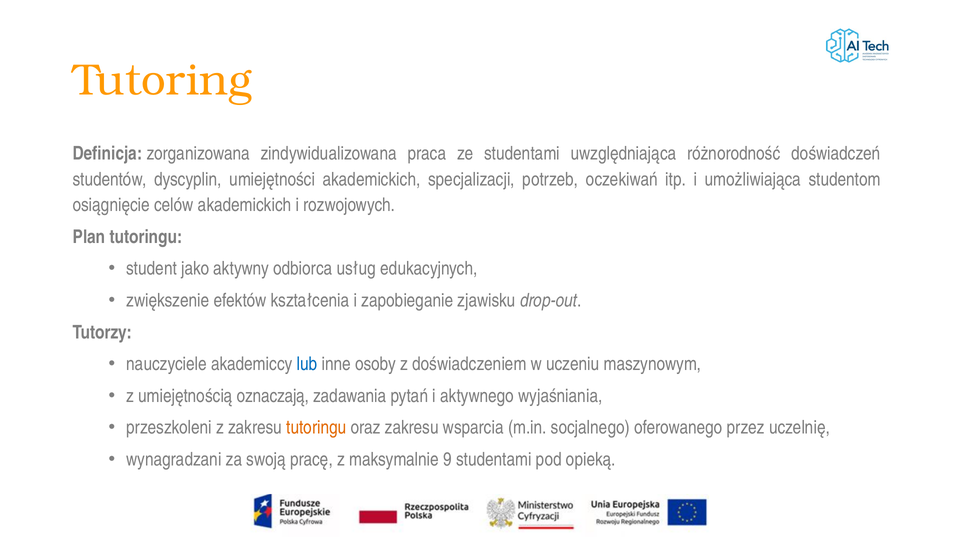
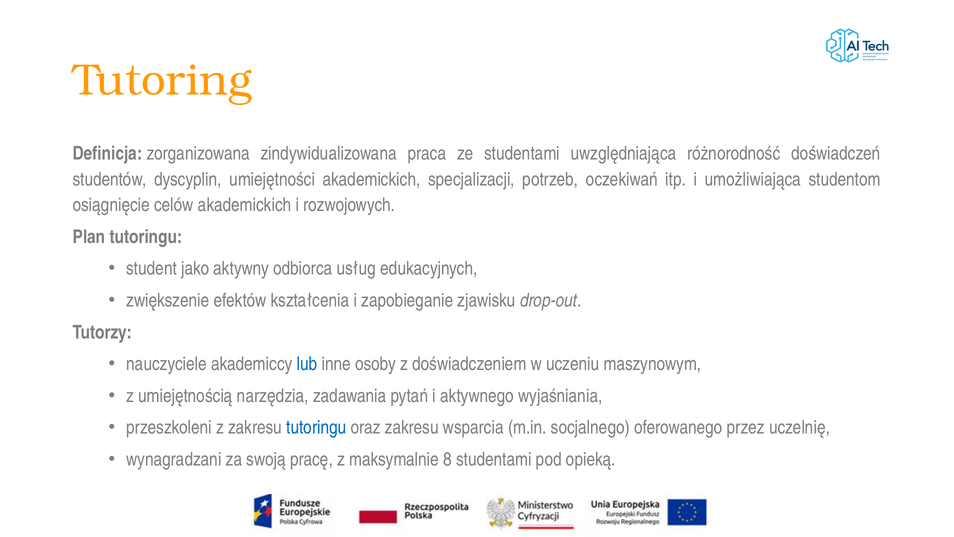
oznaczają: oznaczają -> narzędzia
tutoringu at (316, 427) colour: orange -> blue
9: 9 -> 8
